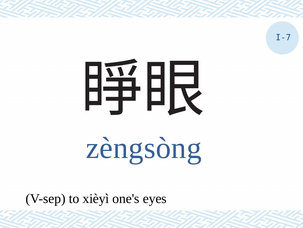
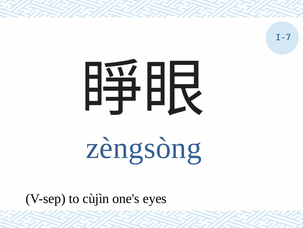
xièyì: xièyì -> cùjìn
